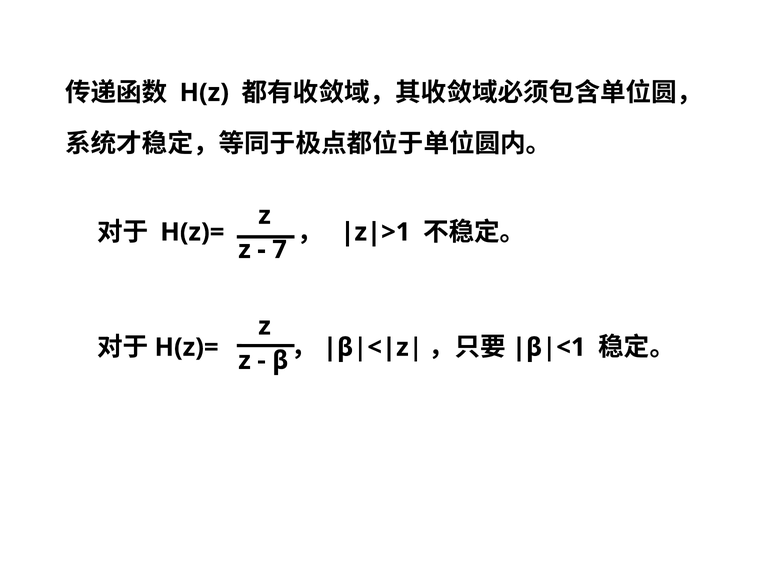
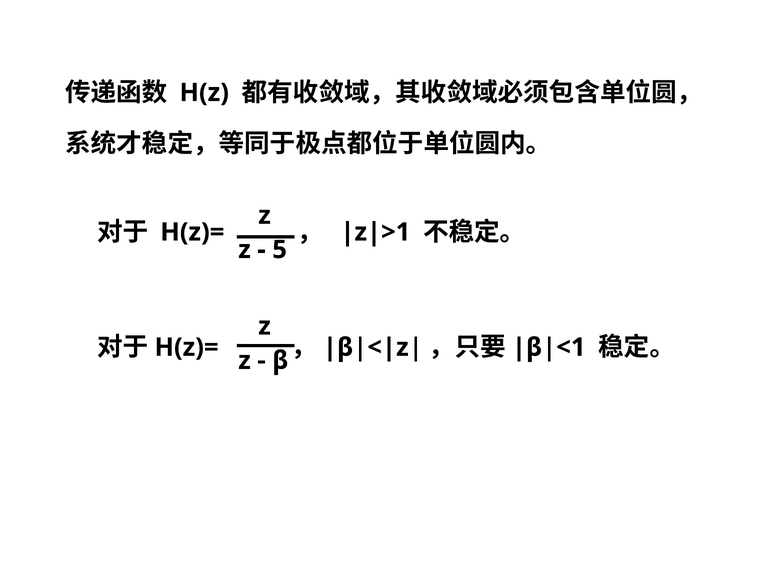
7: 7 -> 5
